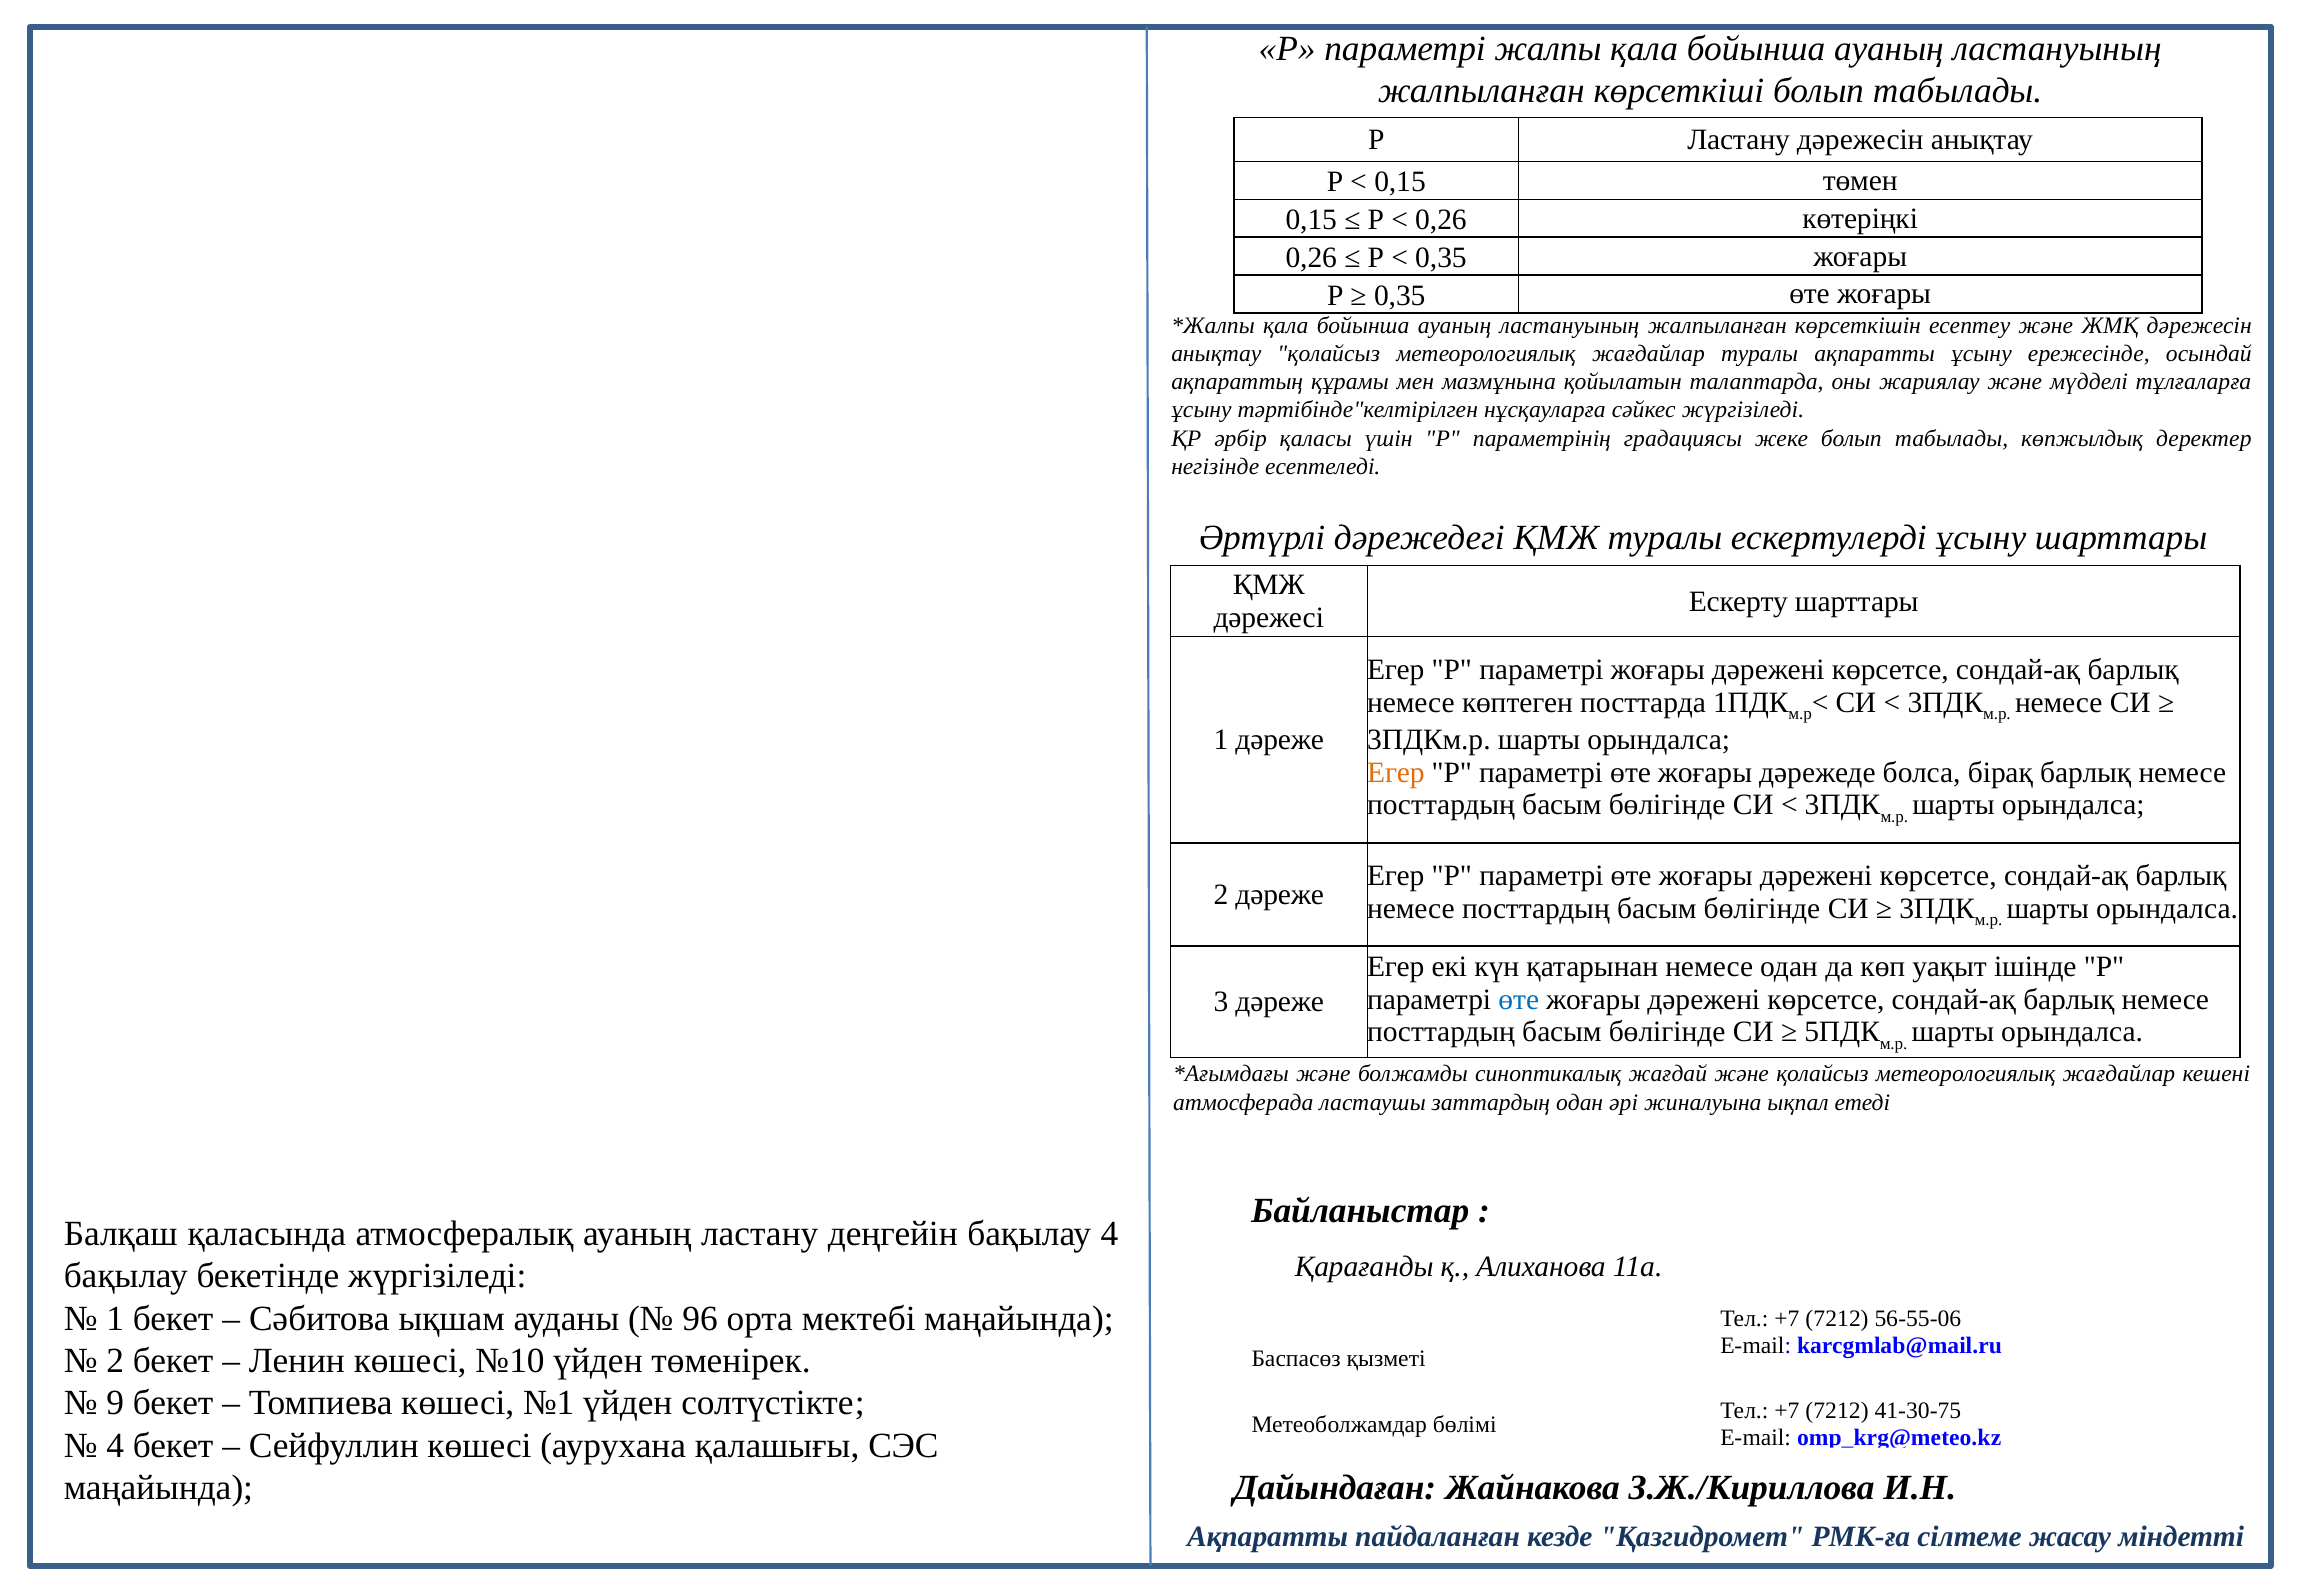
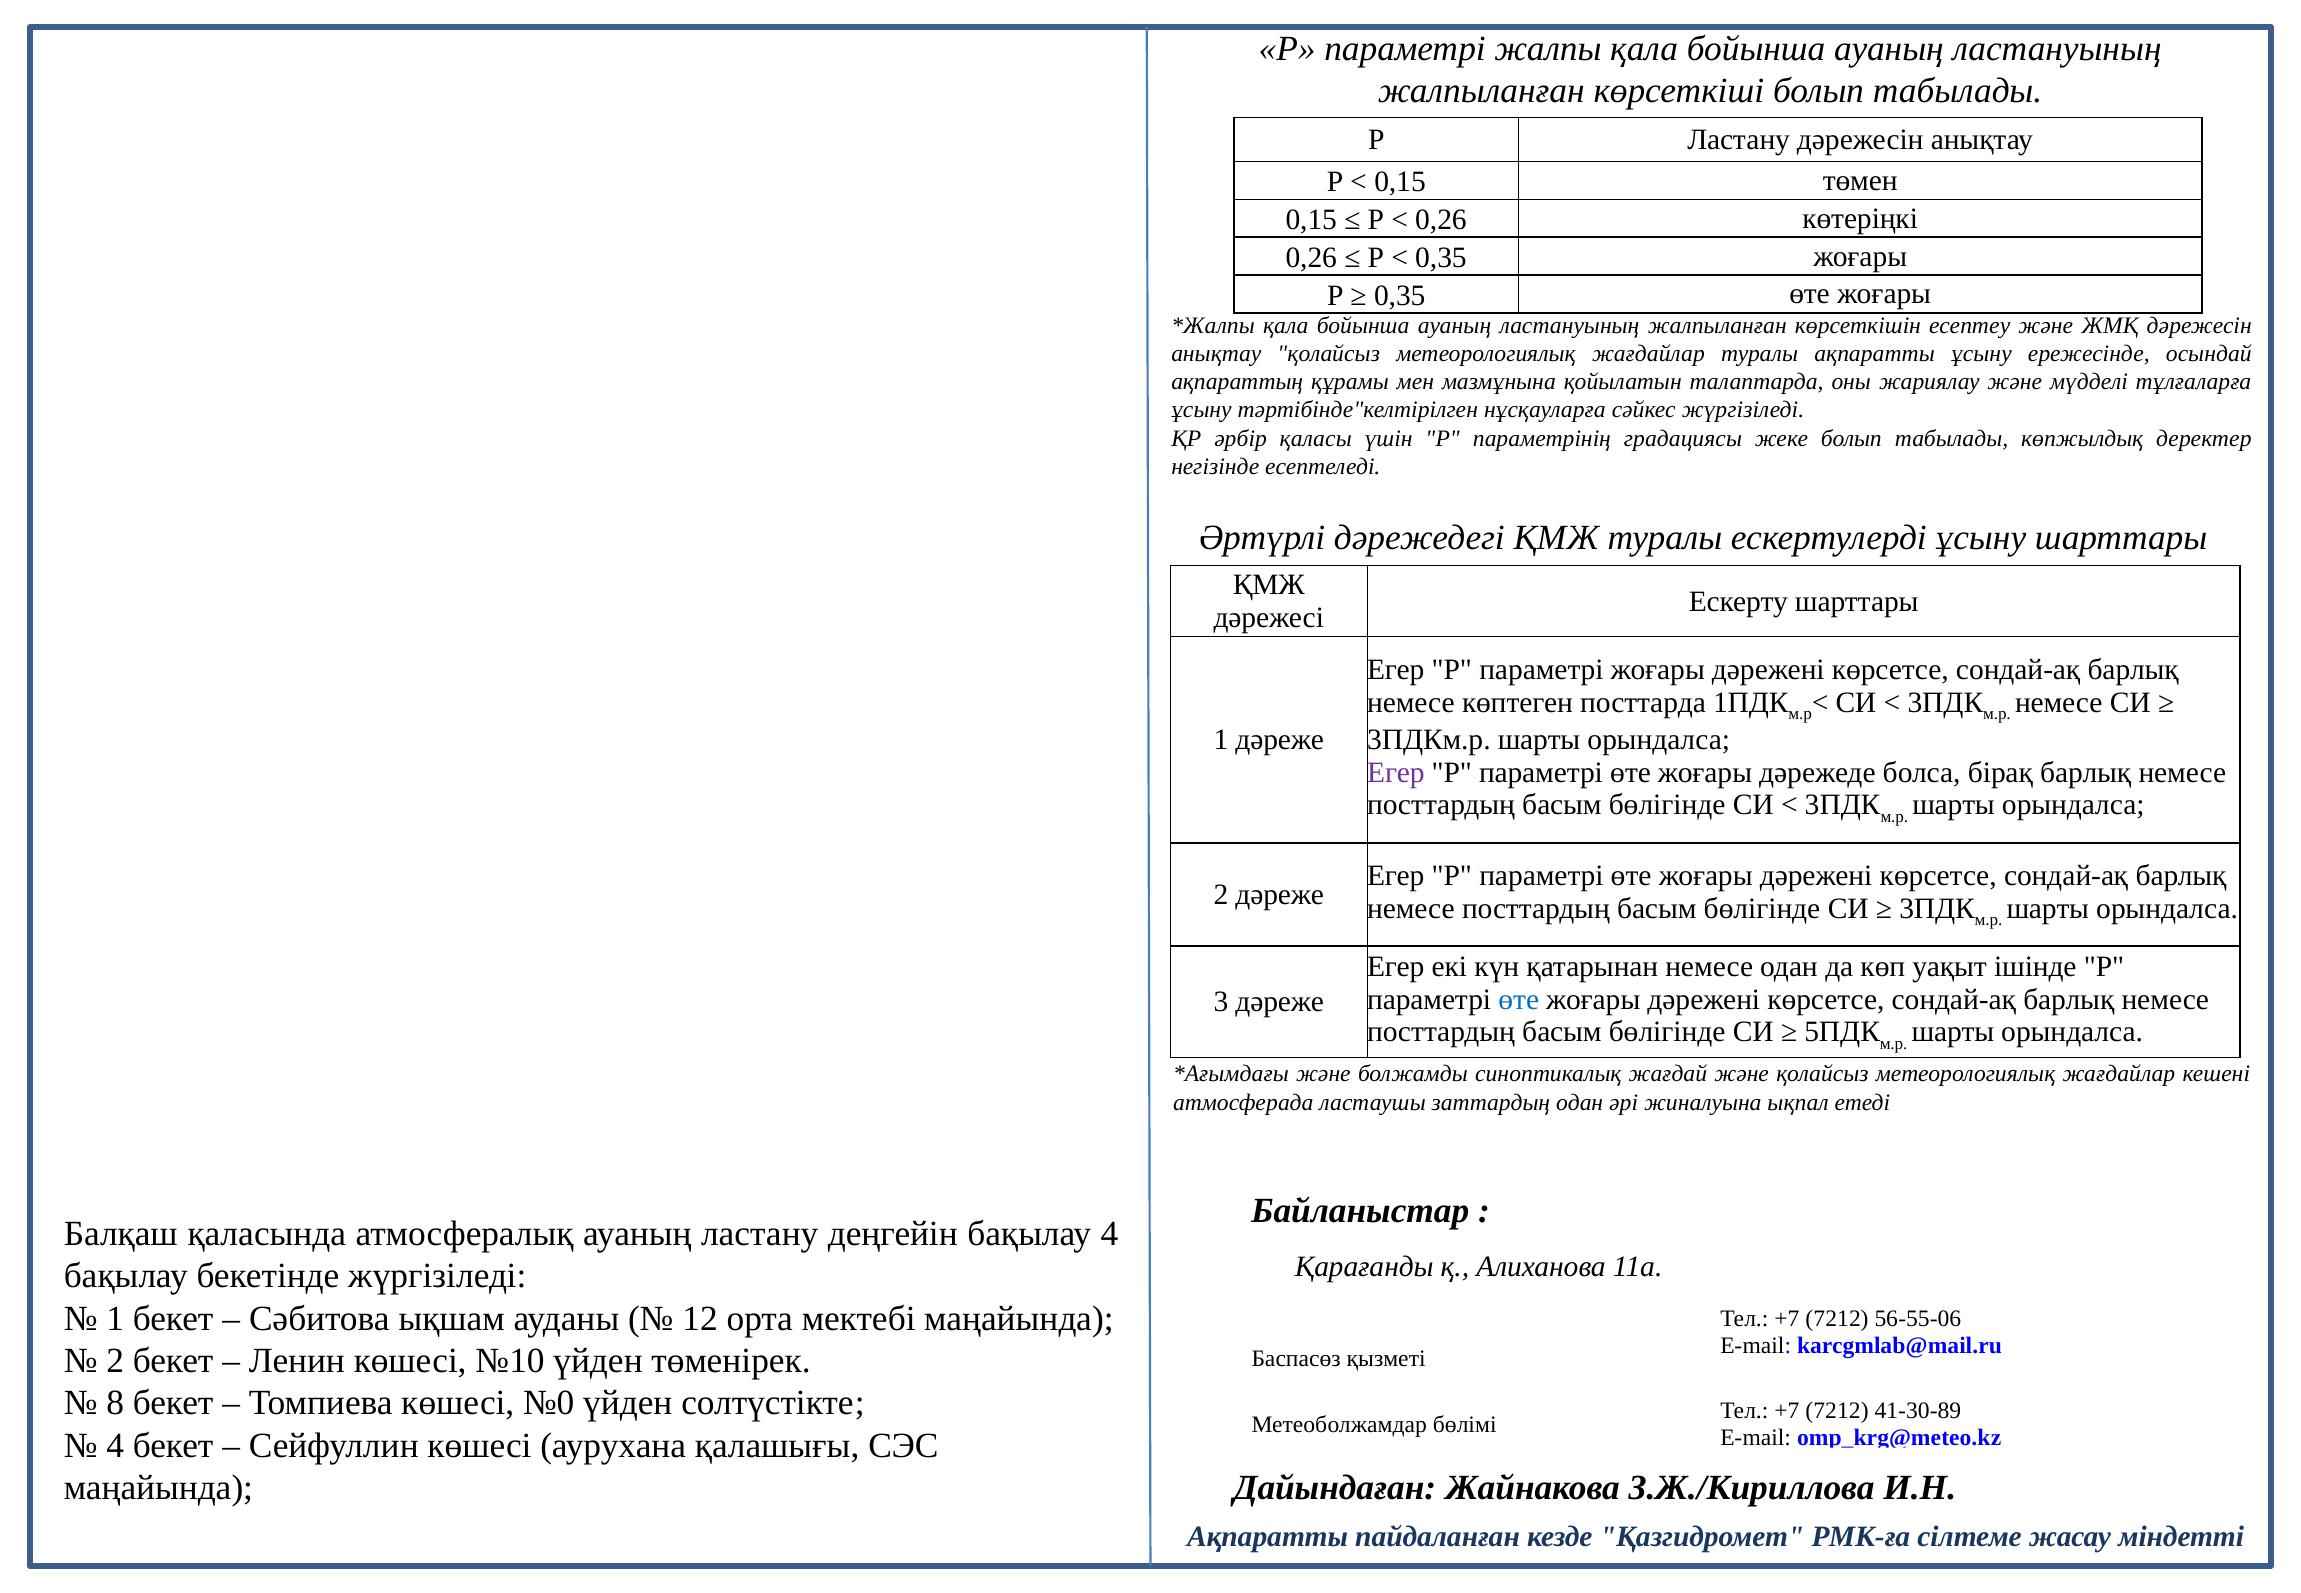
Егер at (1396, 772) colour: orange -> purple
96: 96 -> 12
9: 9 -> 8
№1: №1 -> №0
41-30-75: 41-30-75 -> 41-30-89
